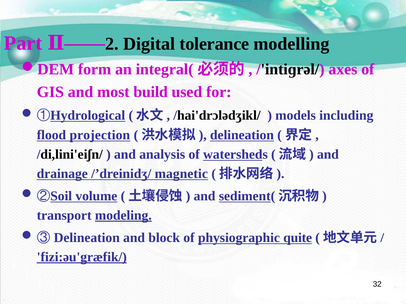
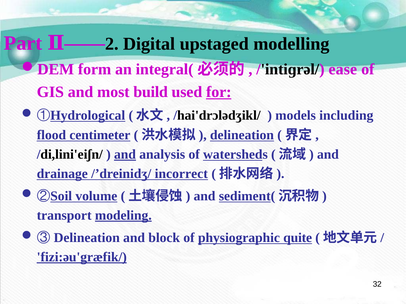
tolerance: tolerance -> upstaged
axes: axes -> ease
for underline: none -> present
projection: projection -> centimeter
and at (125, 155) underline: none -> present
magnetic: magnetic -> incorrect
